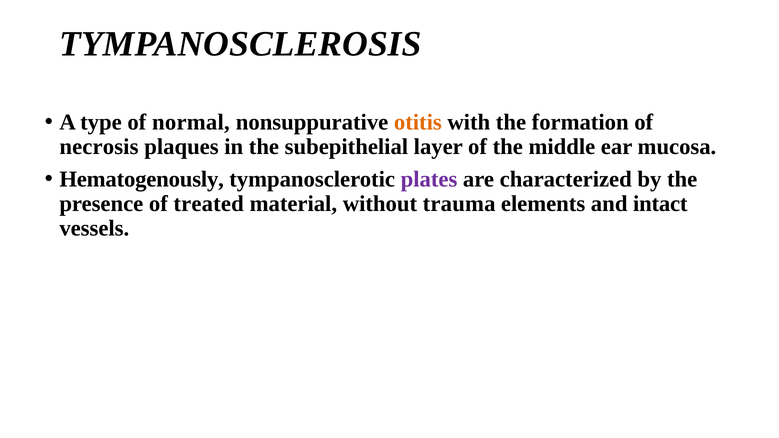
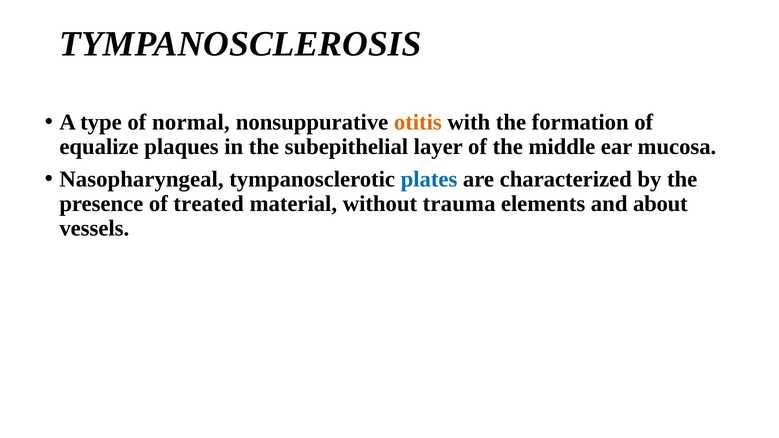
necrosis: necrosis -> equalize
Hematogenously: Hematogenously -> Nasopharyngeal
plates colour: purple -> blue
intact: intact -> about
